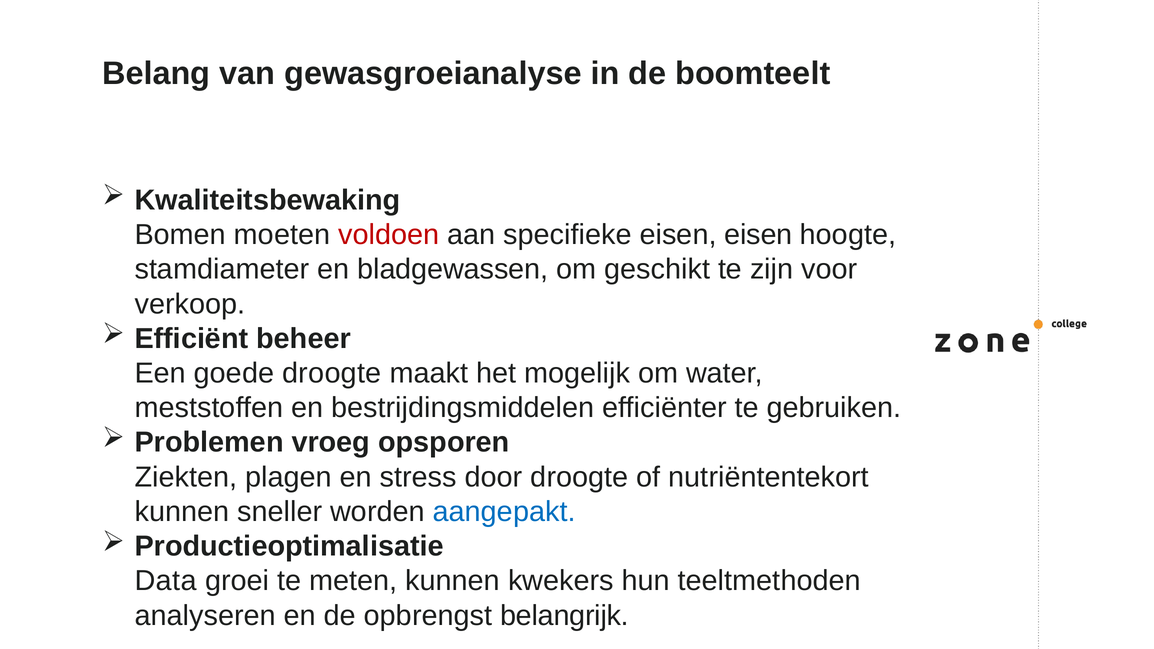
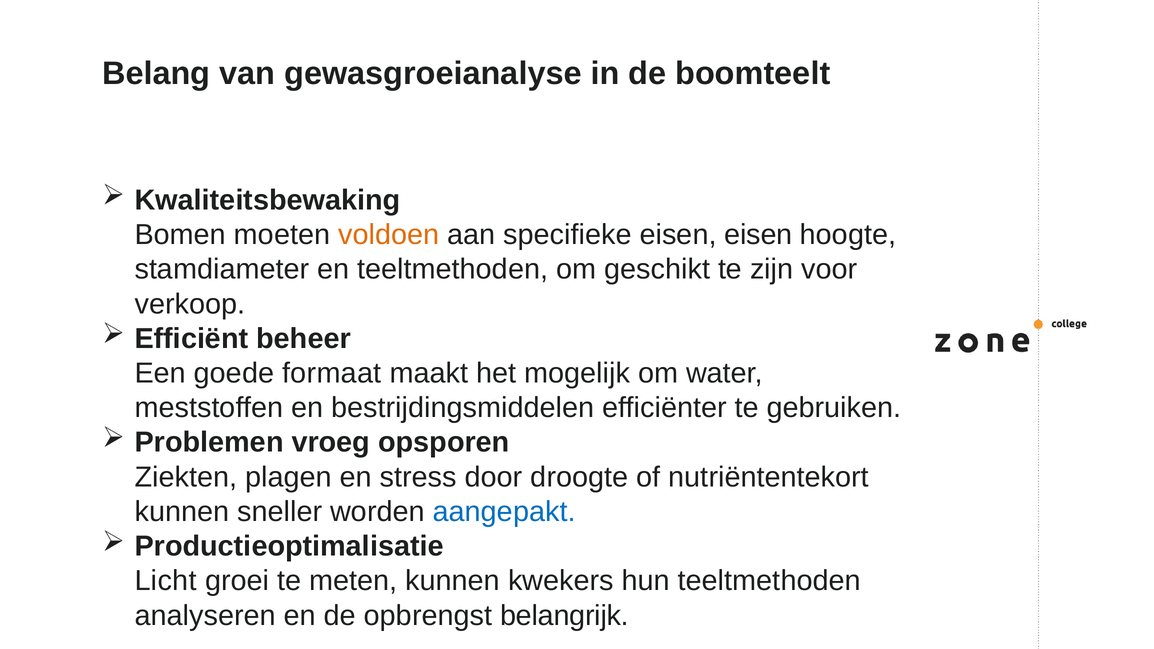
voldoen colour: red -> orange
en bladgewassen: bladgewassen -> teeltmethoden
goede droogte: droogte -> formaat
Data: Data -> Licht
